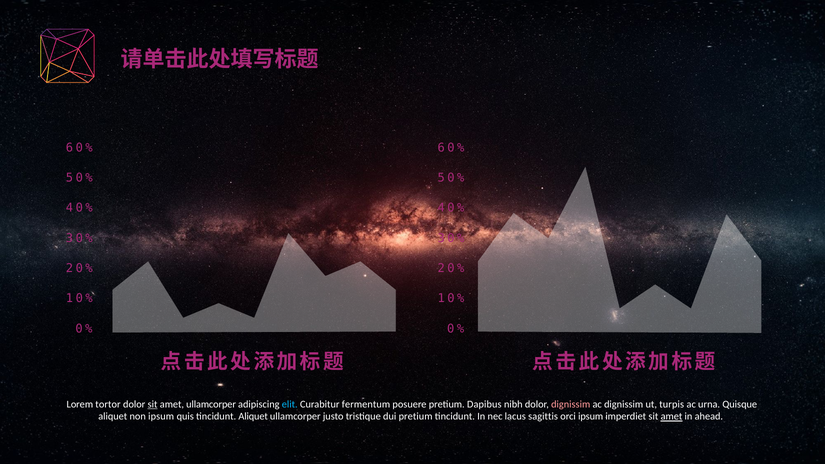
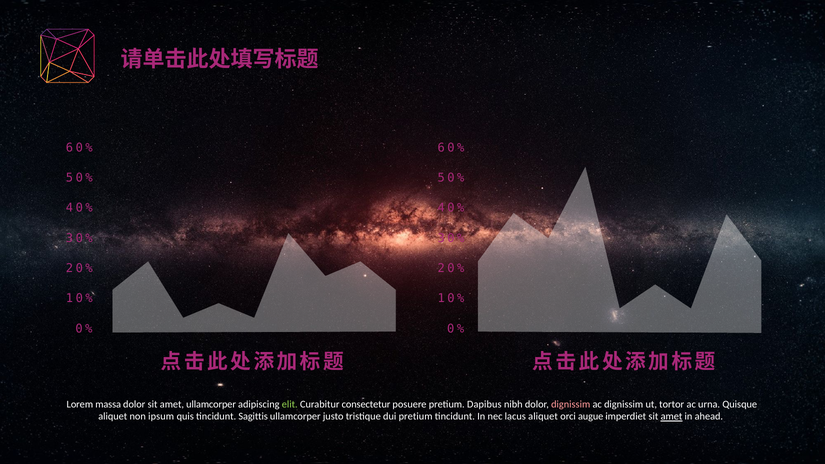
tortor: tortor -> massa
sit at (153, 404) underline: present -> none
elit colour: light blue -> light green
fermentum: fermentum -> consectetur
turpis: turpis -> tortor
tincidunt Aliquet: Aliquet -> Sagittis
lacus sagittis: sagittis -> aliquet
orci ipsum: ipsum -> augue
